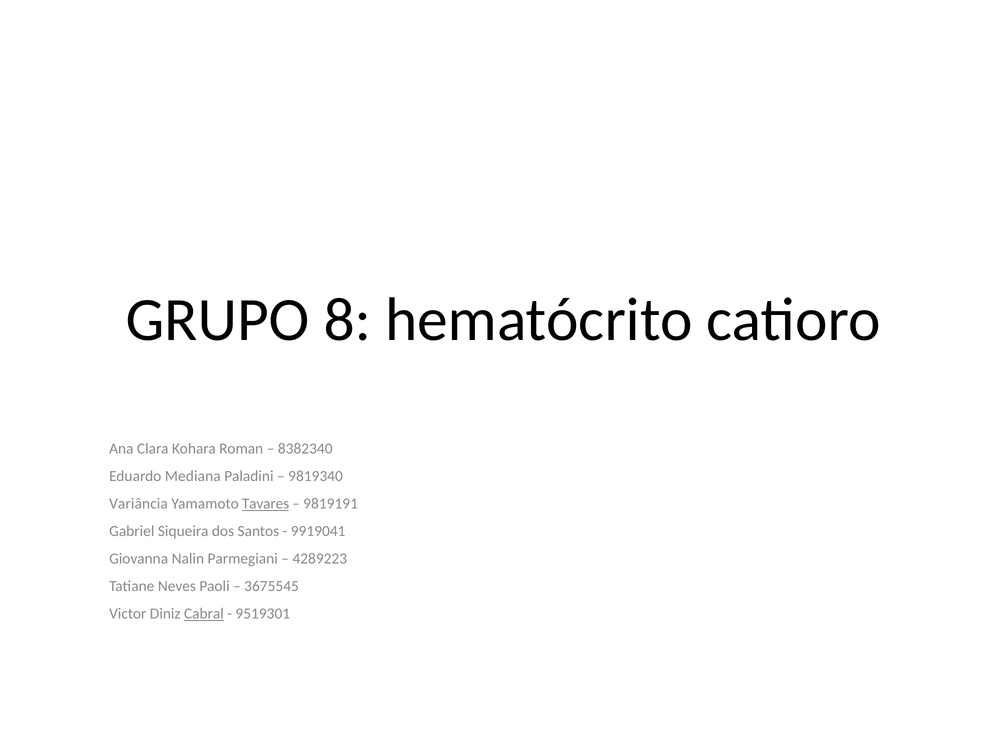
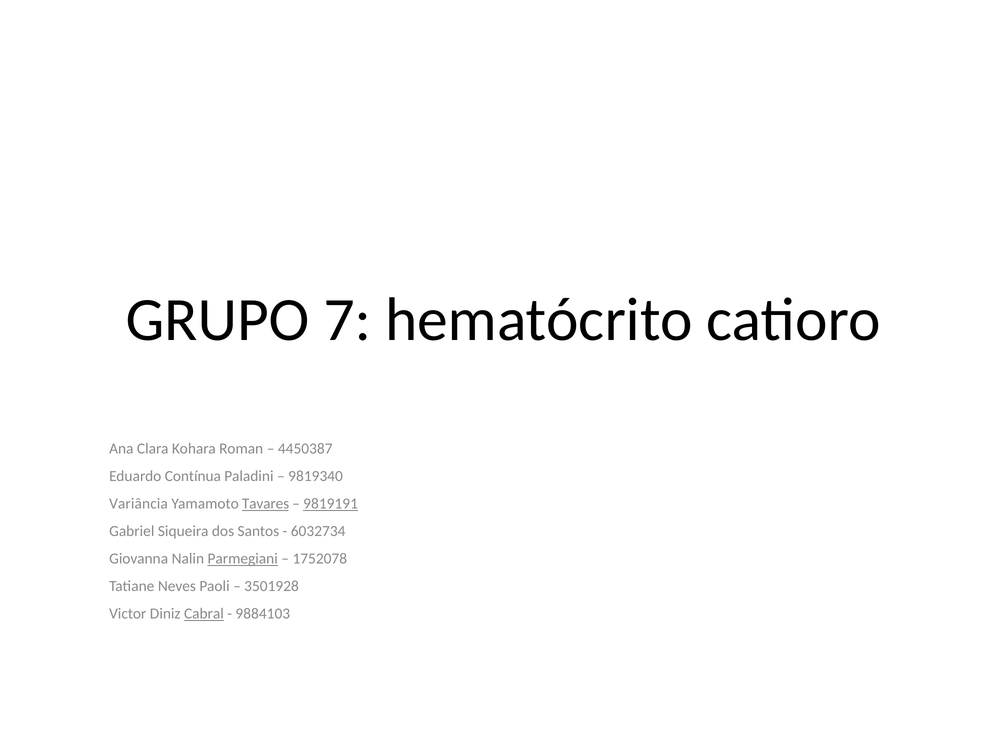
8: 8 -> 7
8382340: 8382340 -> 4450387
Mediana: Mediana -> Contínua
9819191 underline: none -> present
9919041: 9919041 -> 6032734
Parmegiani underline: none -> present
4289223: 4289223 -> 1752078
3675545: 3675545 -> 3501928
9519301: 9519301 -> 9884103
